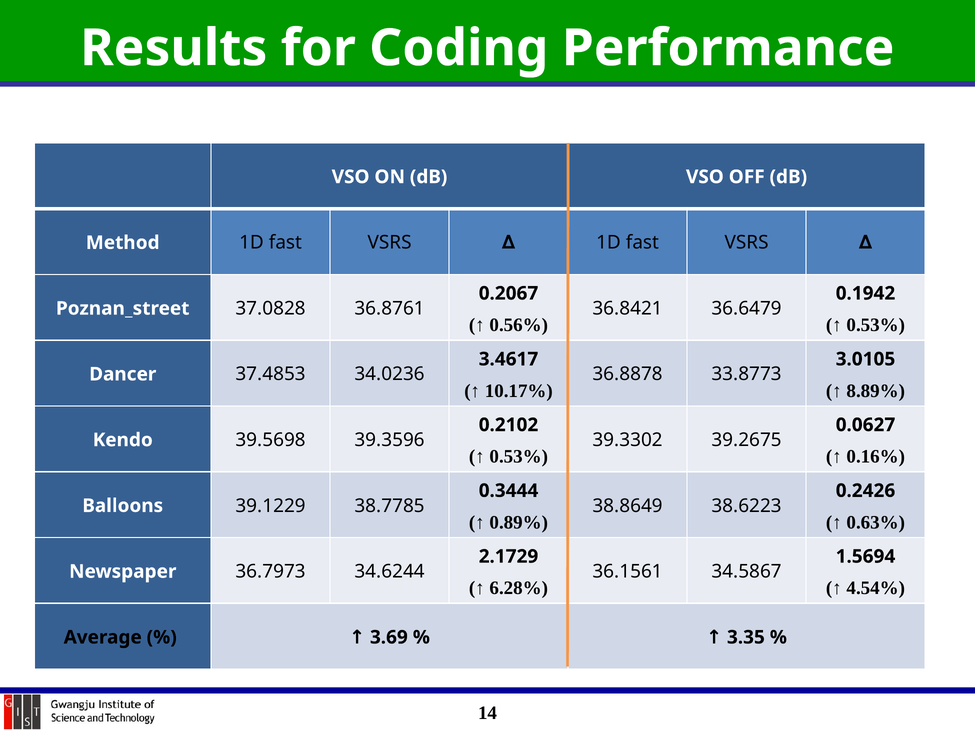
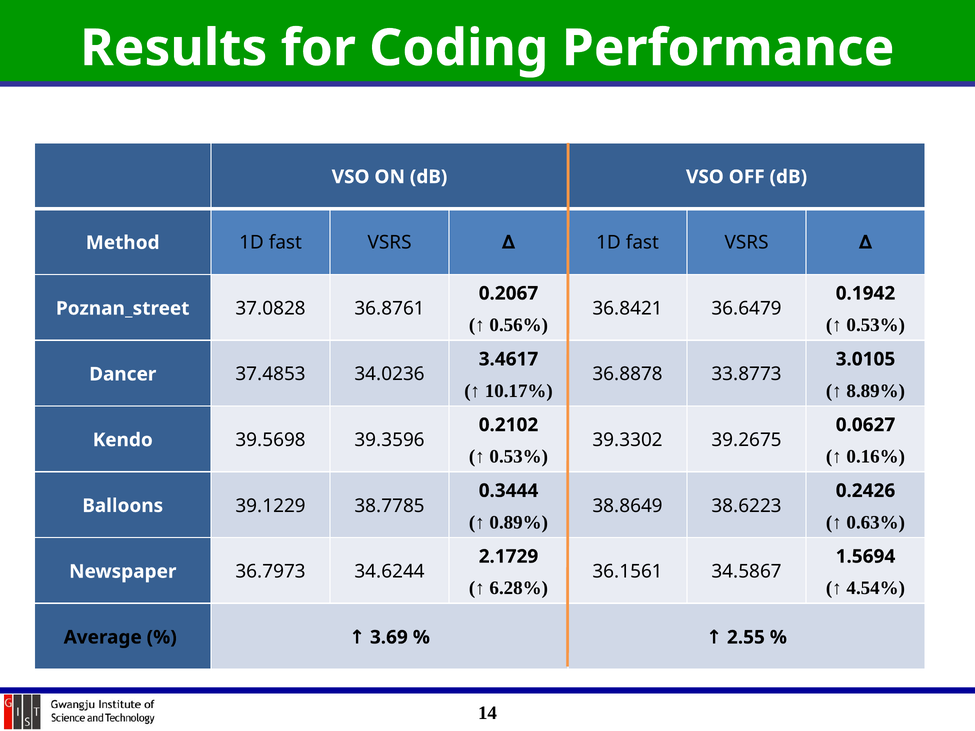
3.35: 3.35 -> 2.55
